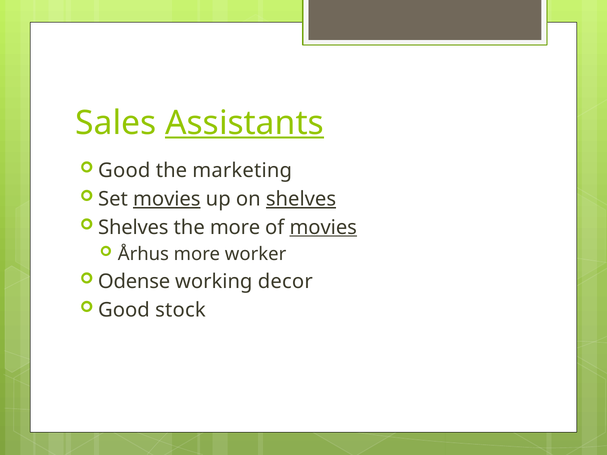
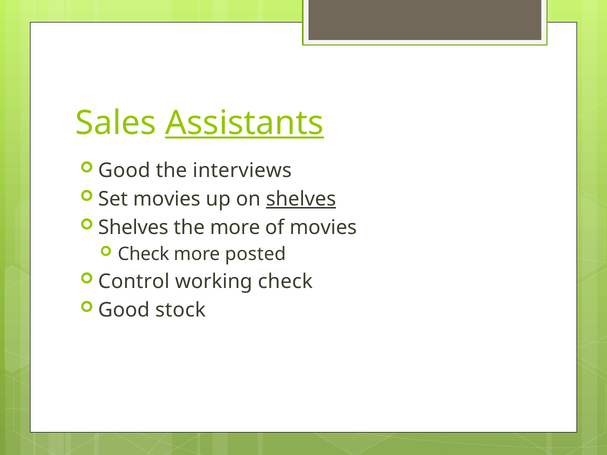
marketing: marketing -> interviews
movies at (167, 199) underline: present -> none
movies at (323, 227) underline: present -> none
Århus at (143, 254): Århus -> Check
worker: worker -> posted
Odense: Odense -> Control
working decor: decor -> check
